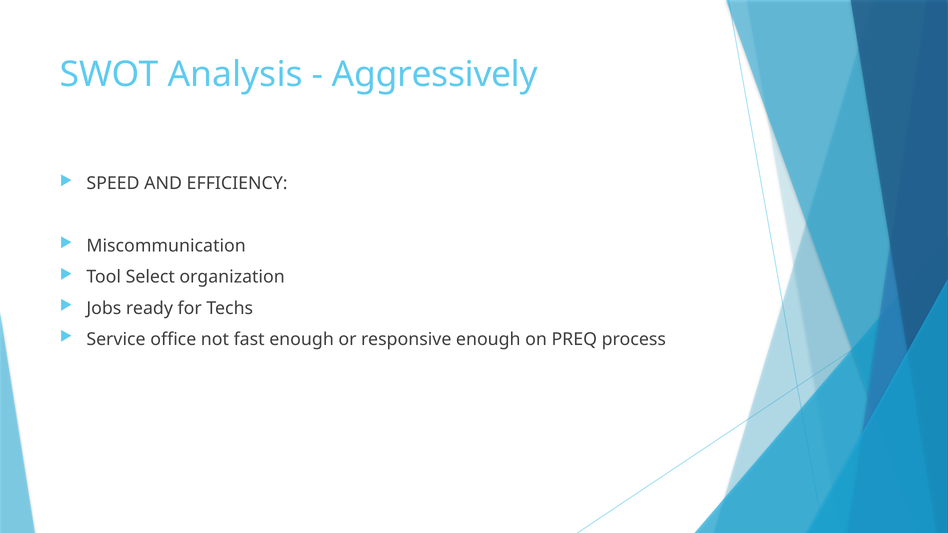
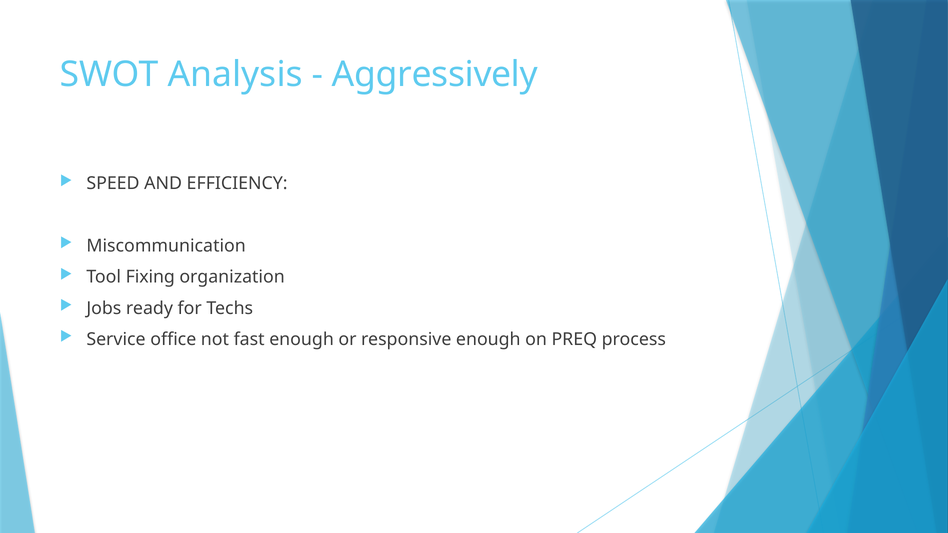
Select: Select -> Fixing
